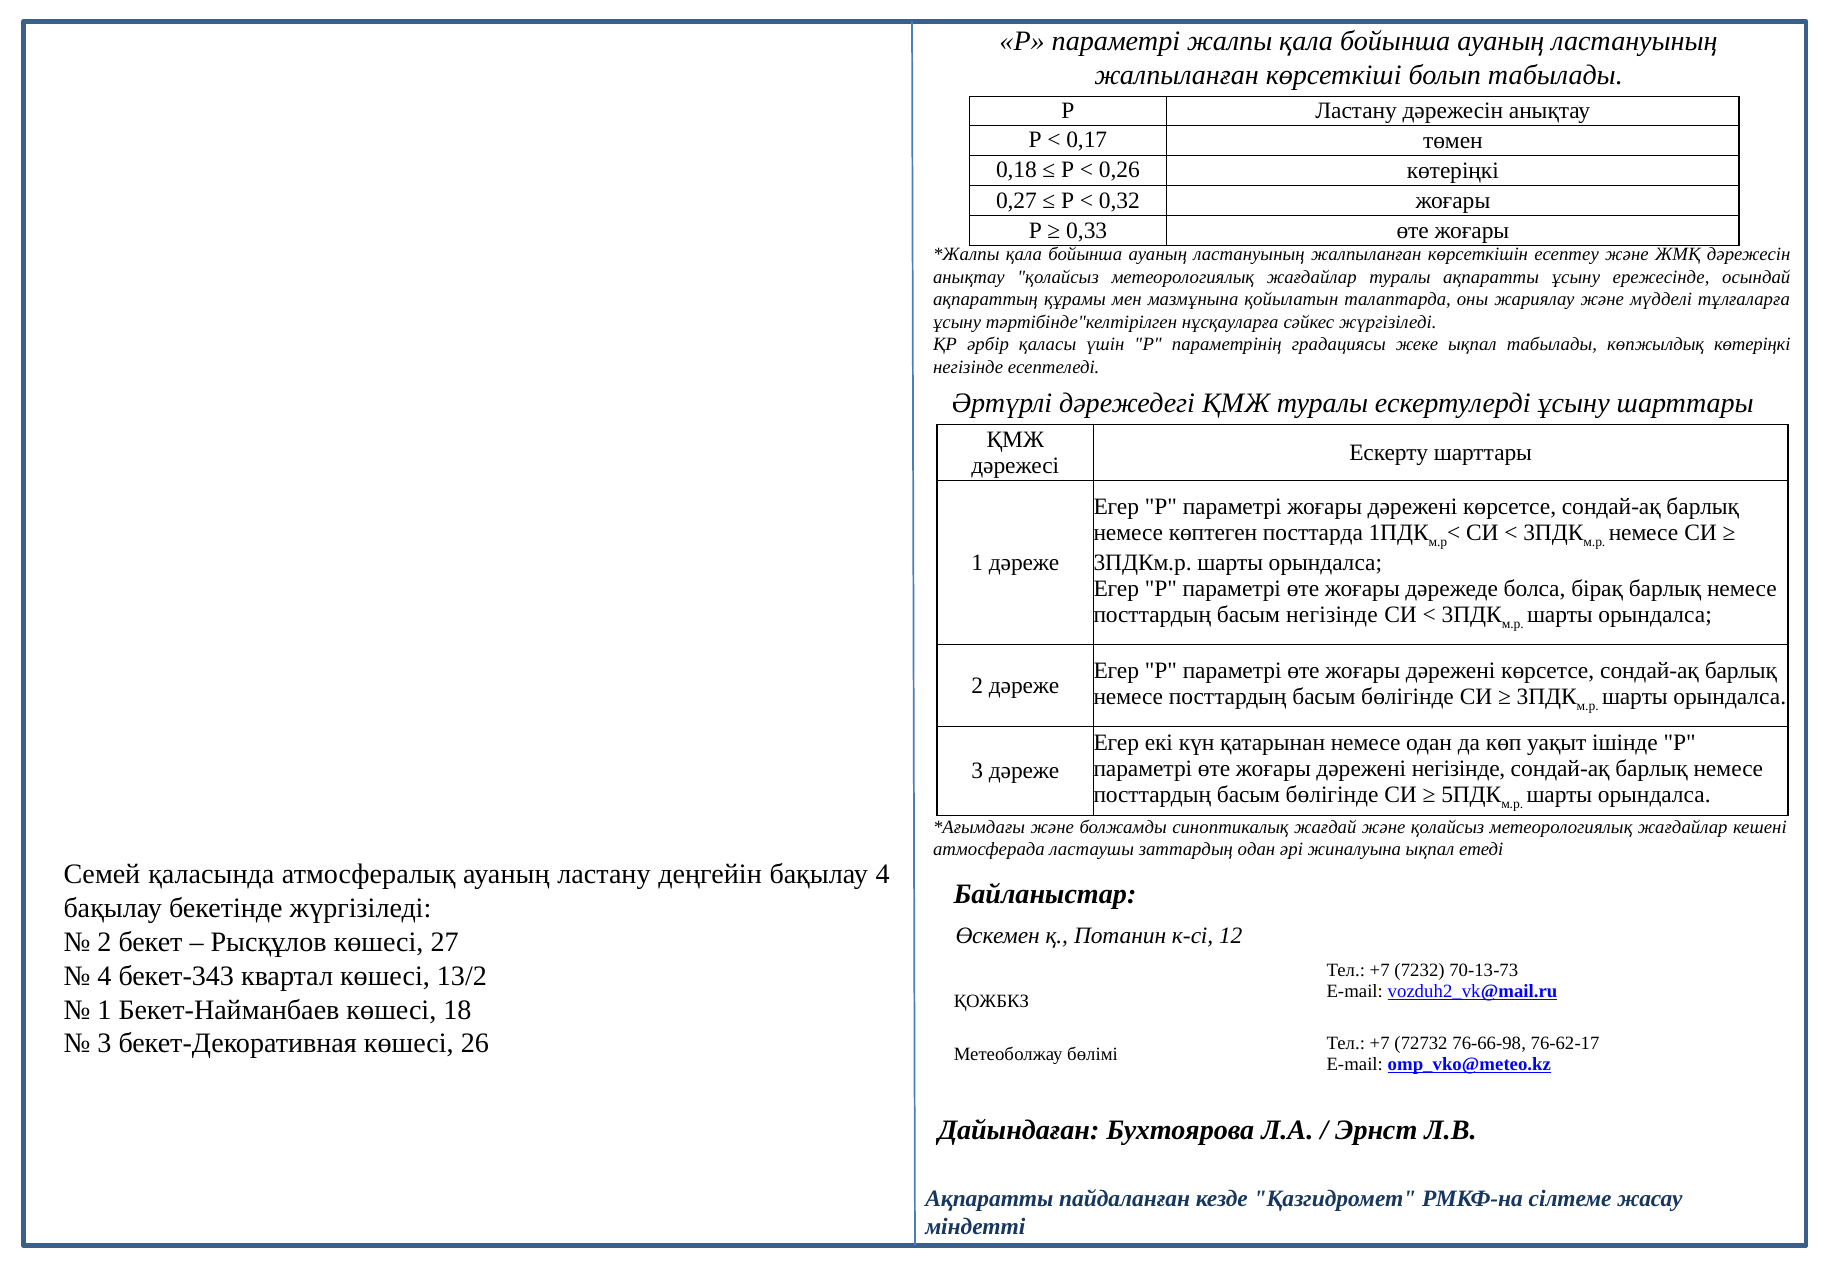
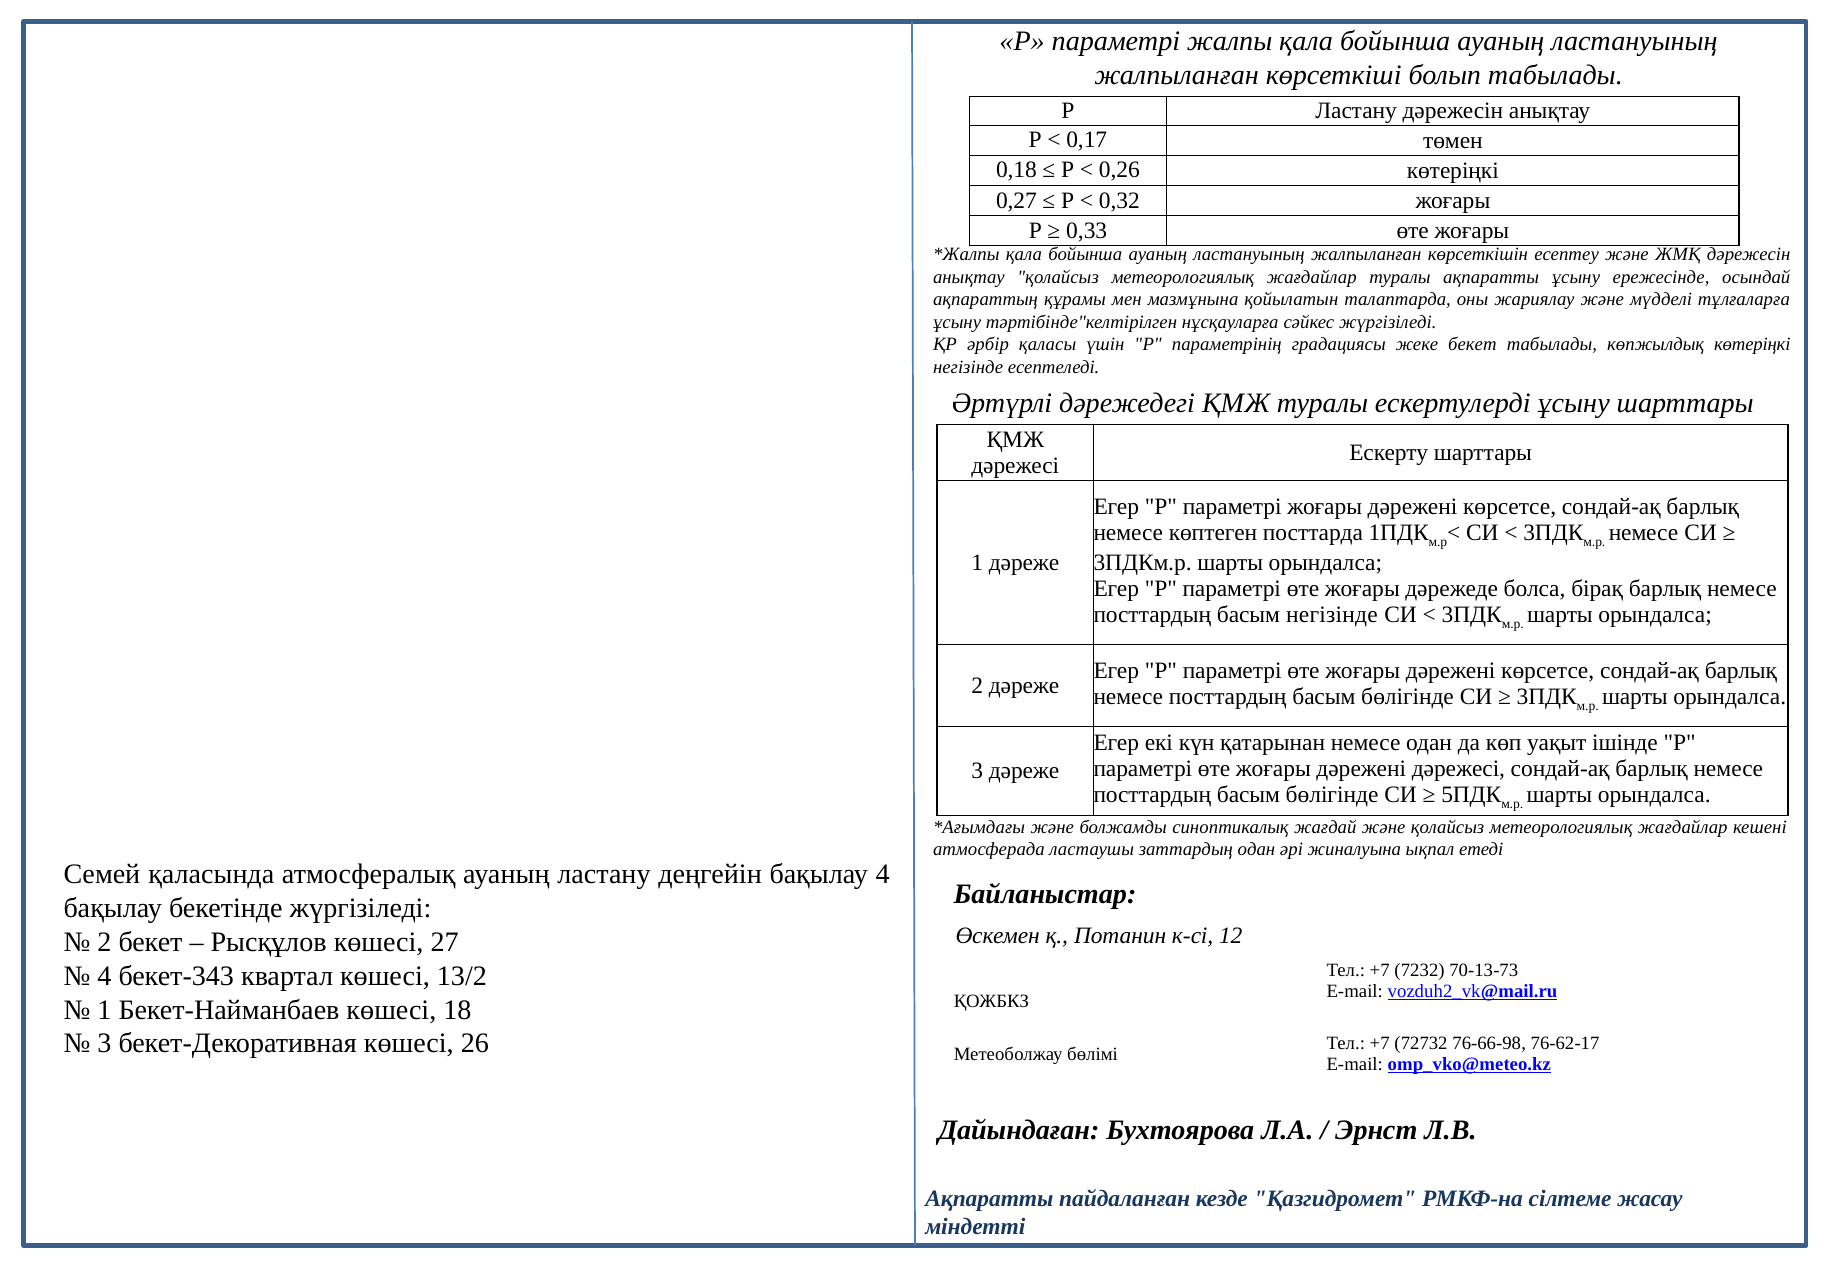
жеке ықпал: ықпал -> бекет
дәрежені негізінде: негізінде -> дәрежесі
